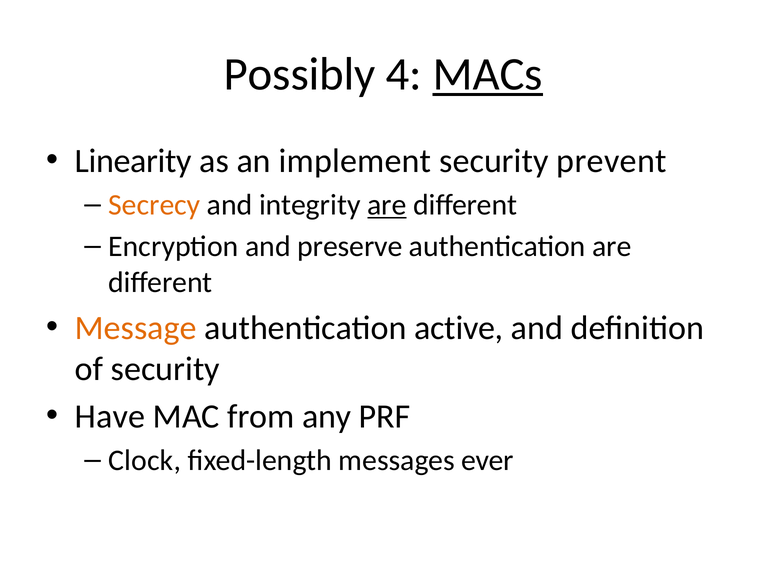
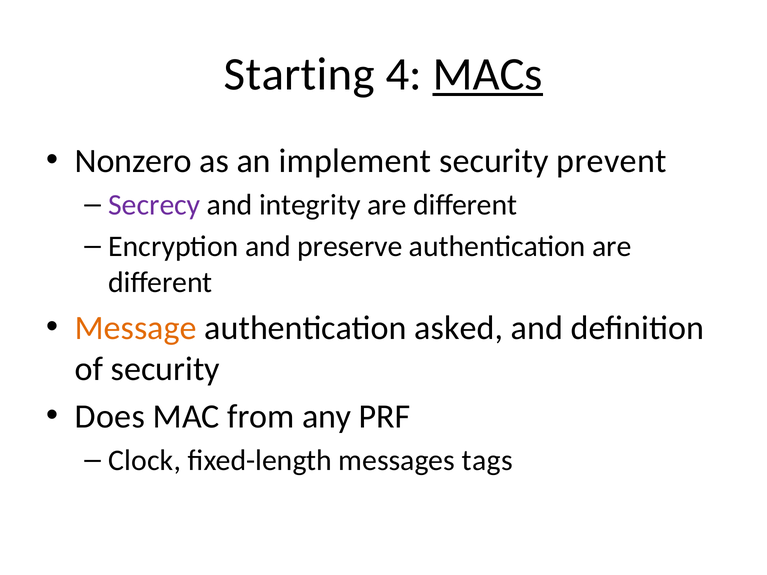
Possibly: Possibly -> Starting
Linearity: Linearity -> Nonzero
Secrecy colour: orange -> purple
are at (387, 205) underline: present -> none
active: active -> asked
Have: Have -> Does
ever: ever -> tags
